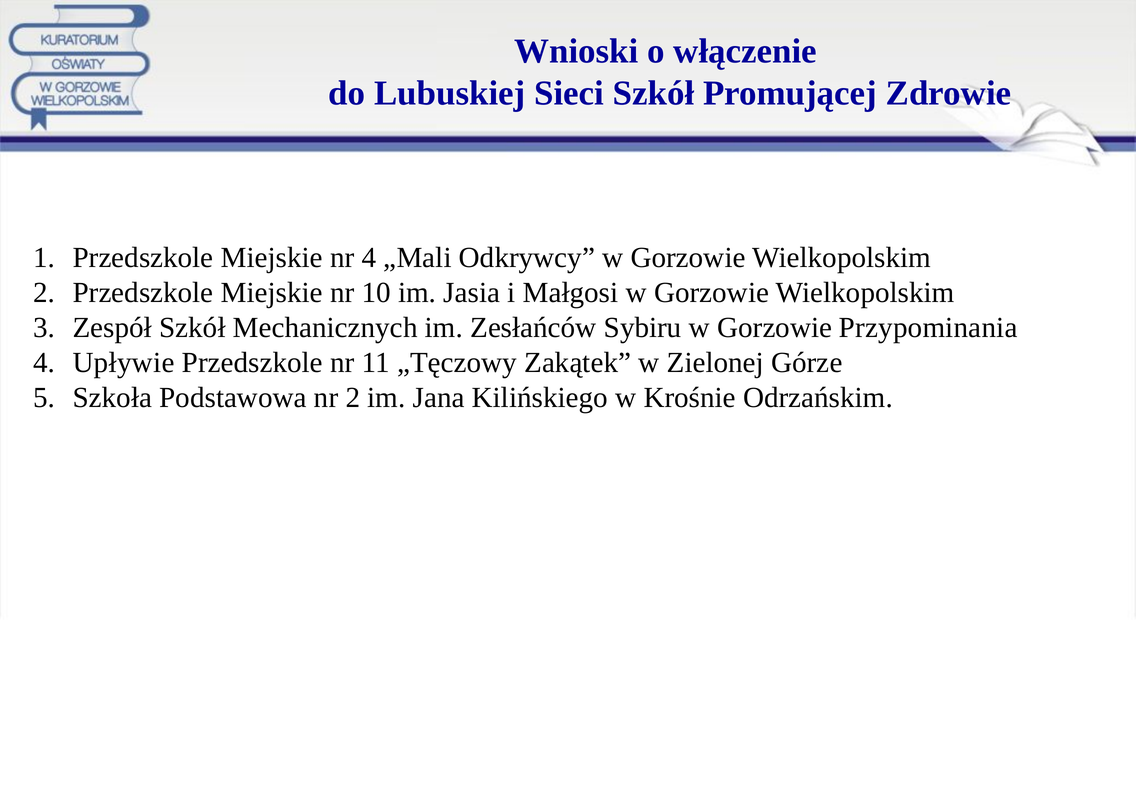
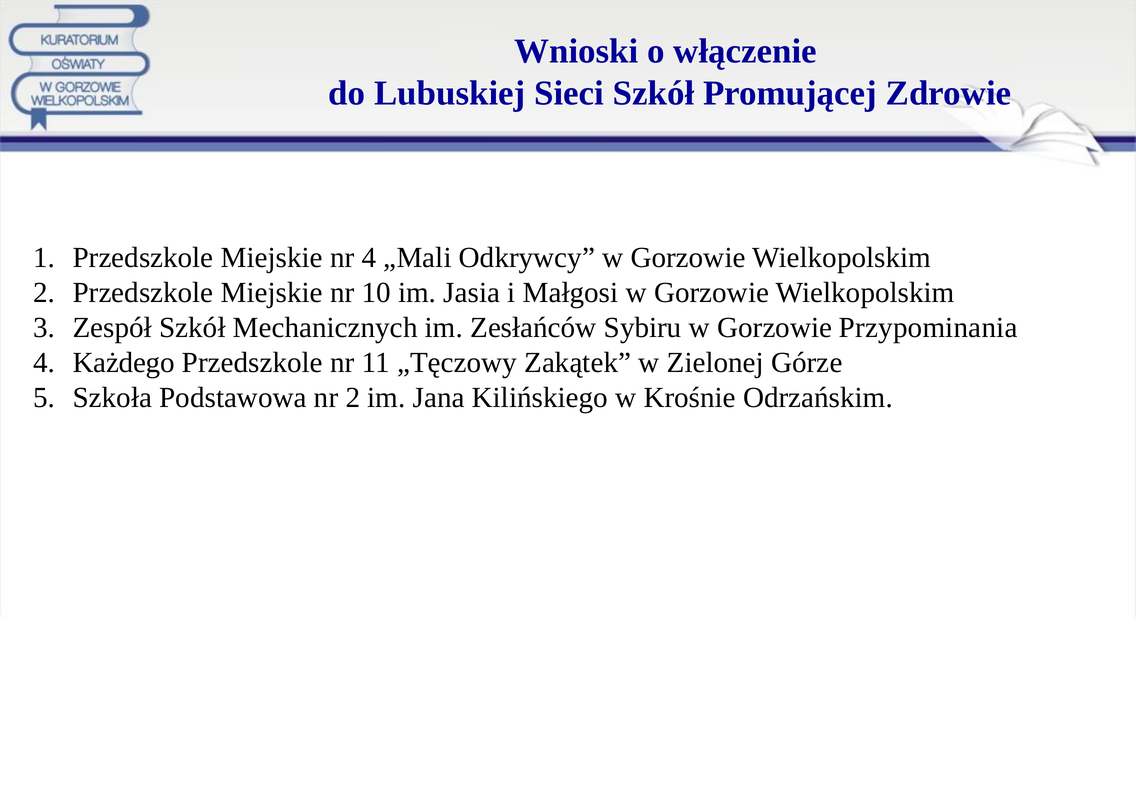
Upływie: Upływie -> Każdego
